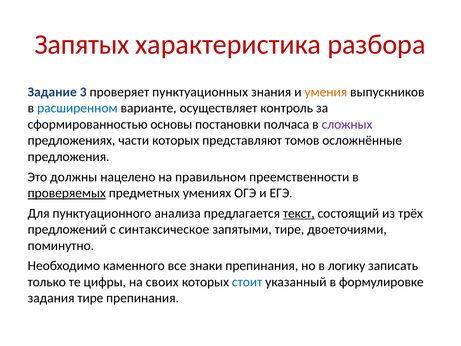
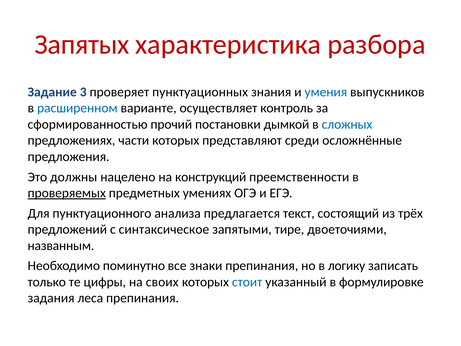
умения colour: orange -> blue
основы: основы -> прочий
полчаса: полчаса -> дымкой
сложных colour: purple -> blue
томов: томов -> среди
правильном: правильном -> конструкций
текст underline: present -> none
поминутно: поминутно -> названным
каменного: каменного -> поминутно
задания тире: тире -> леса
